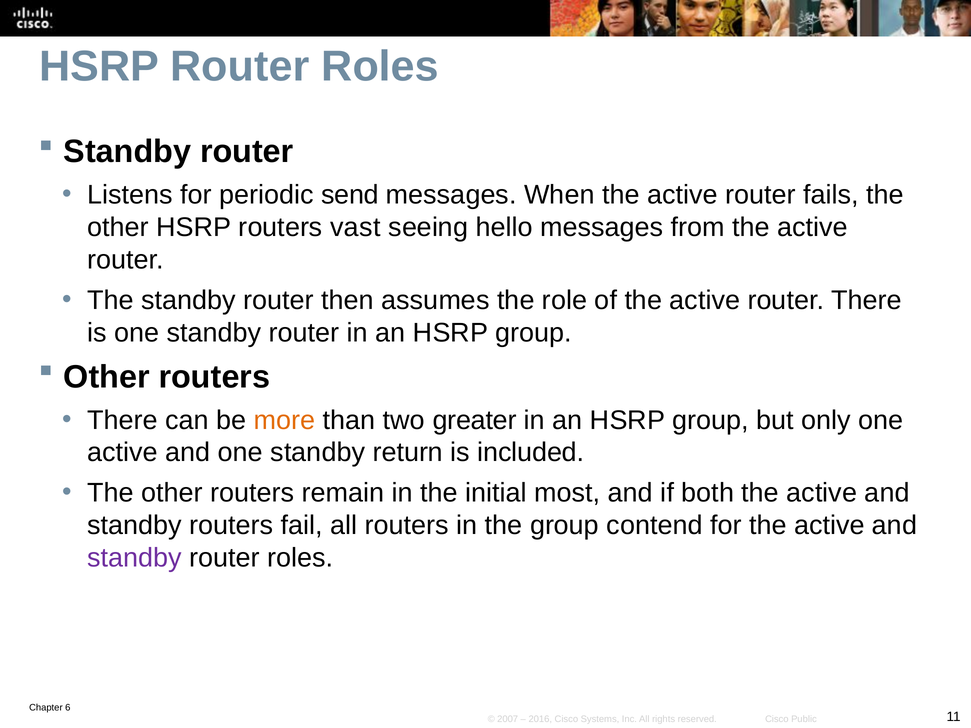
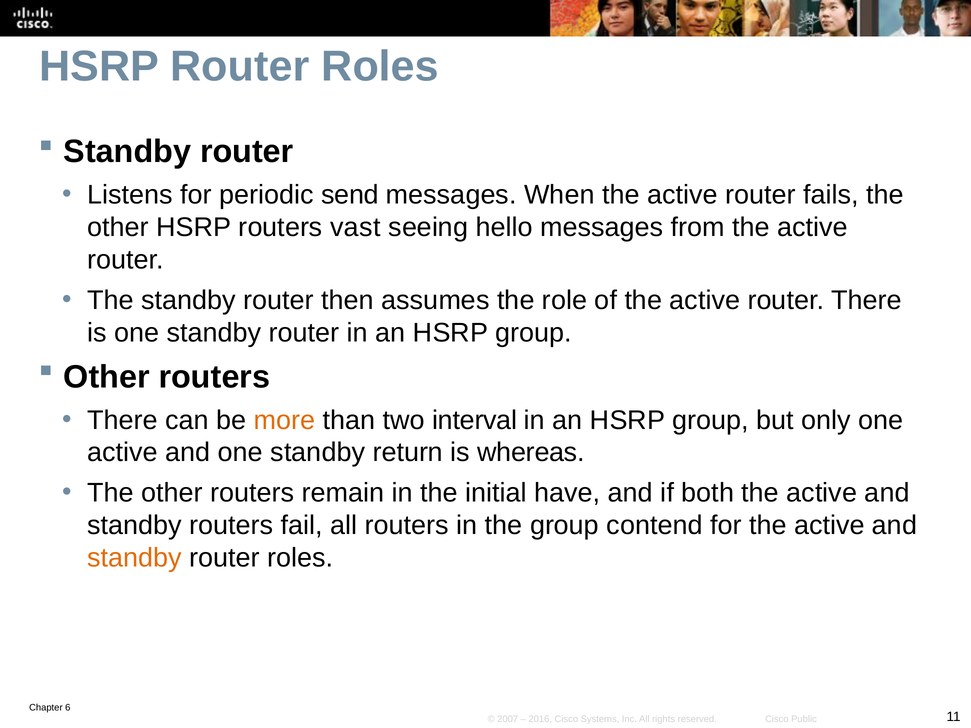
greater: greater -> interval
included: included -> whereas
most: most -> have
standby at (135, 558) colour: purple -> orange
